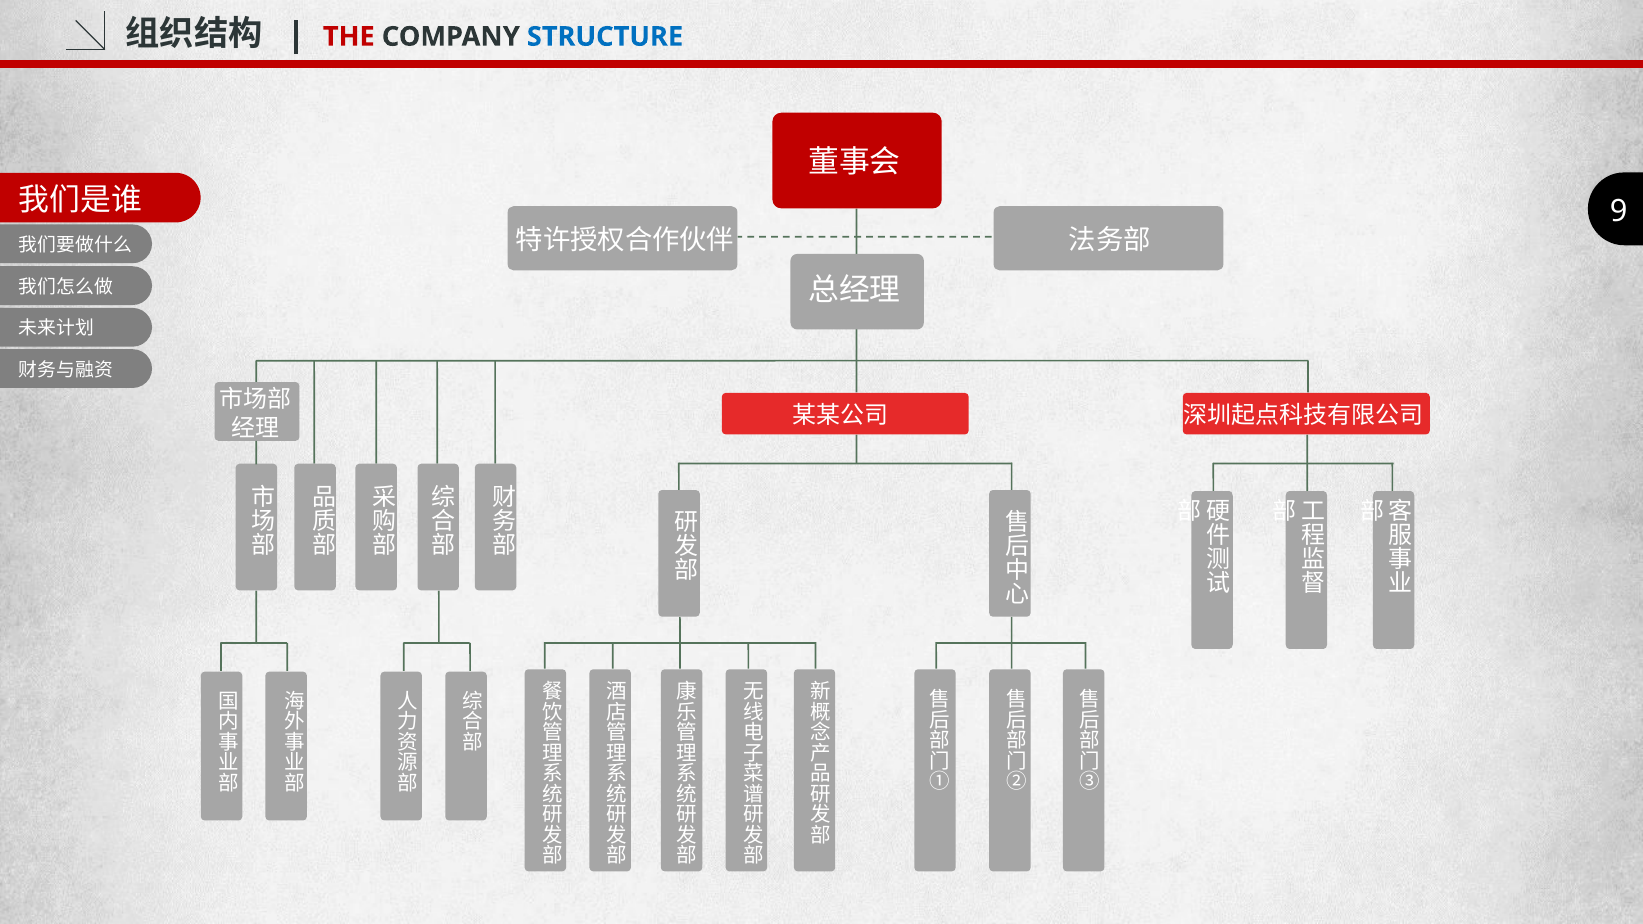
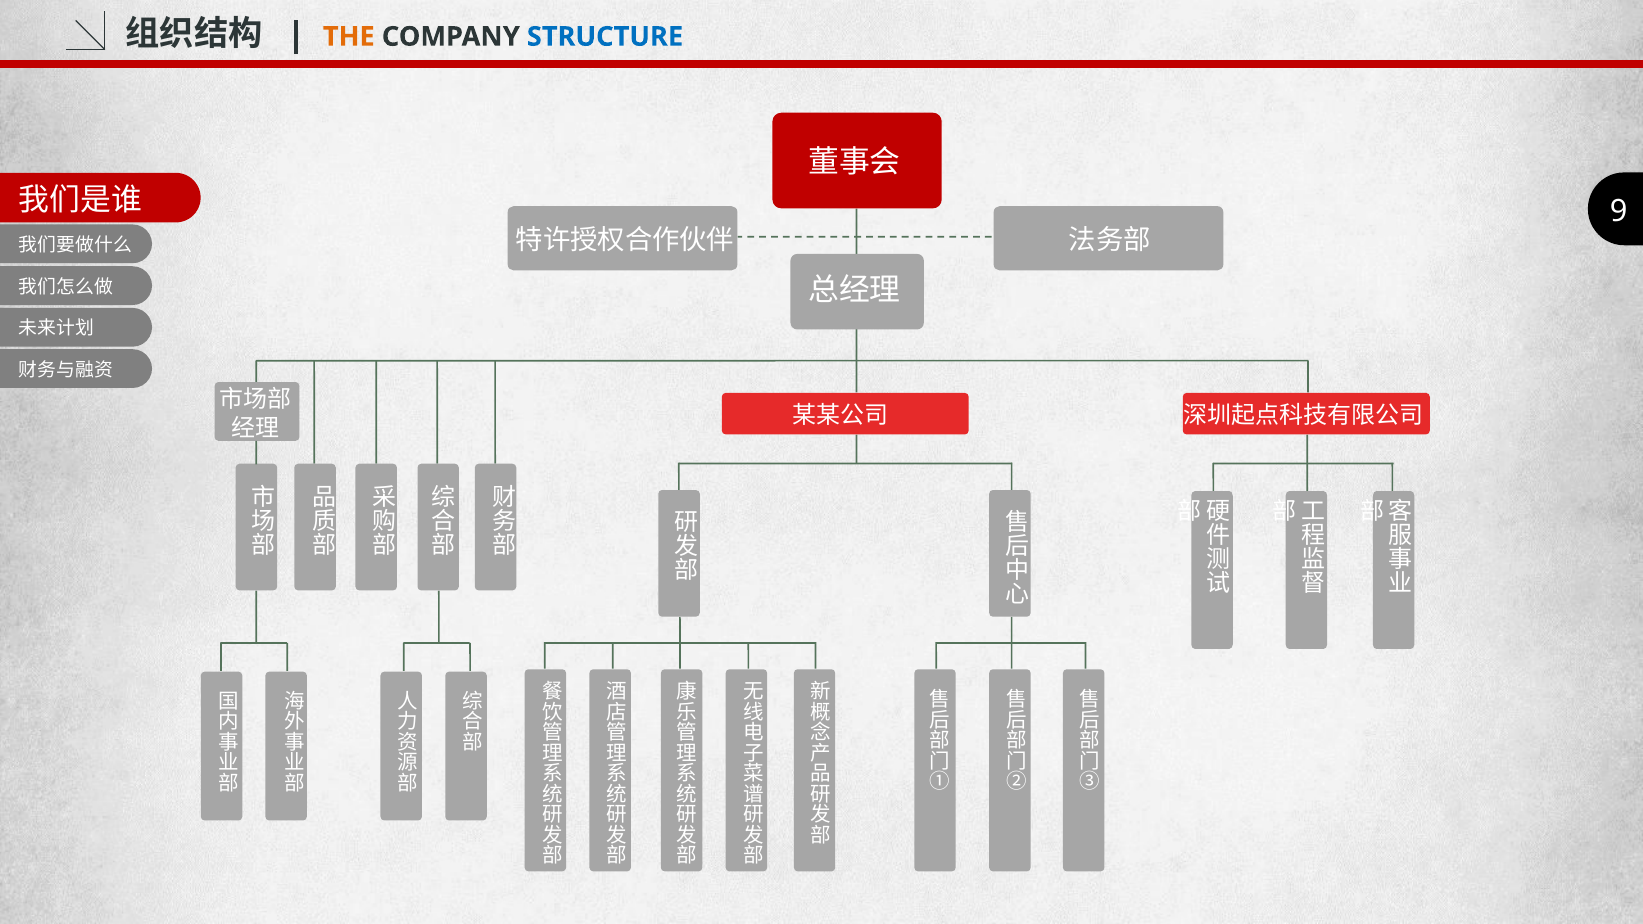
THE colour: red -> orange
